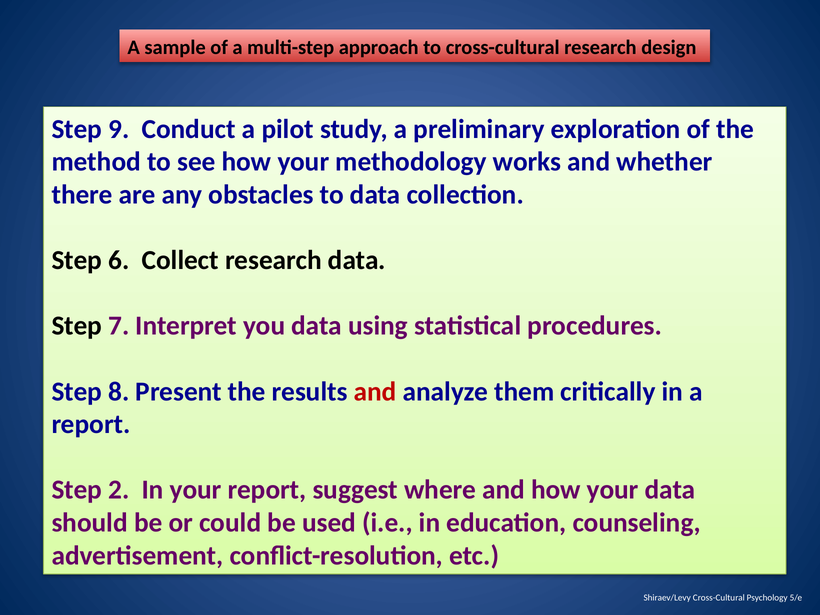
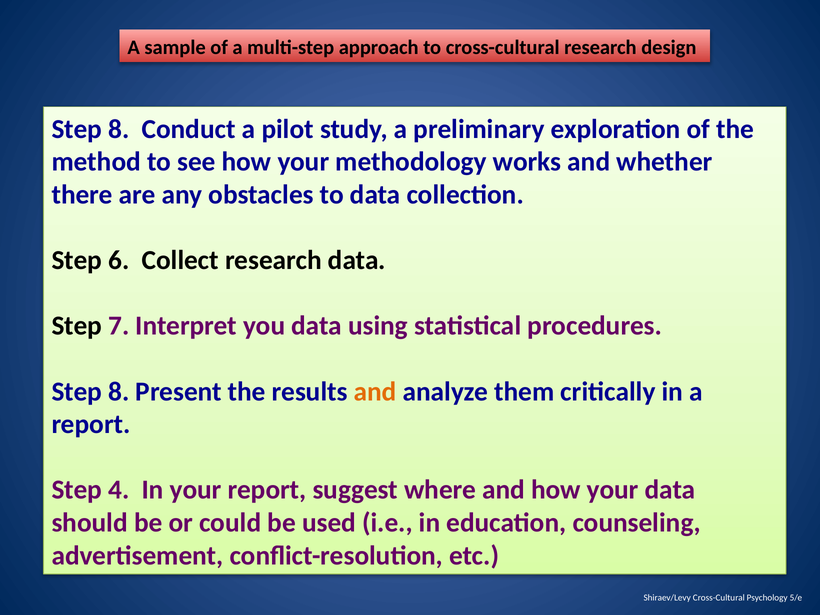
9 at (119, 129): 9 -> 8
and at (375, 391) colour: red -> orange
2: 2 -> 4
